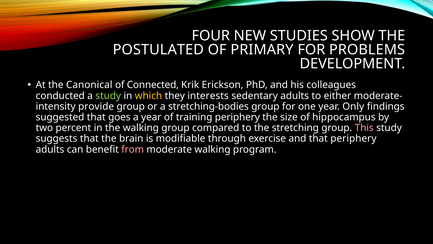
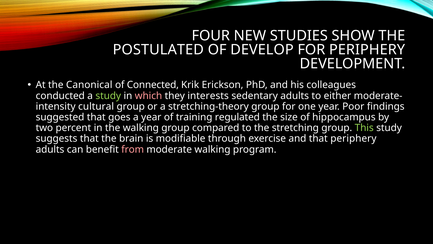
PRIMARY: PRIMARY -> DEVELOP
FOR PROBLEMS: PROBLEMS -> PERIPHERY
which colour: yellow -> pink
provide: provide -> cultural
stretching-bodies: stretching-bodies -> stretching-theory
Only: Only -> Poor
training periphery: periphery -> regulated
This colour: pink -> light green
